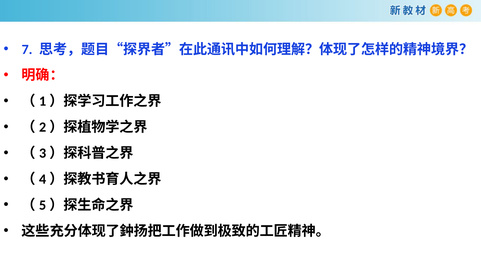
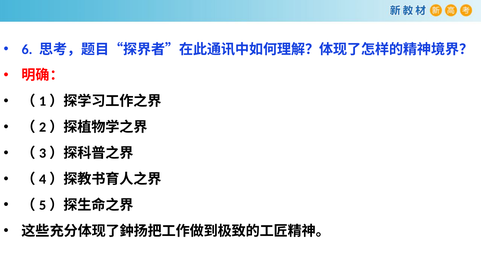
7: 7 -> 6
